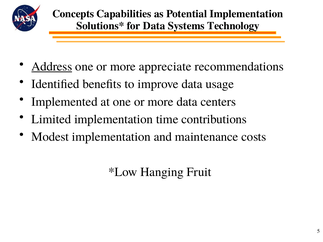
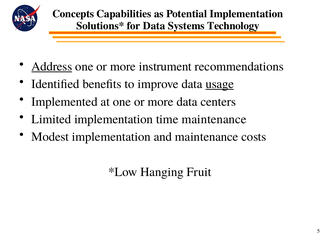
appreciate: appreciate -> instrument
usage underline: none -> present
time contributions: contributions -> maintenance
